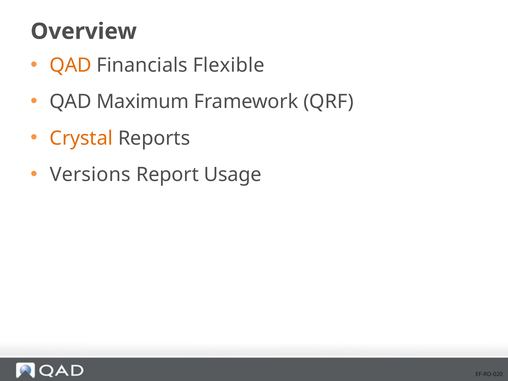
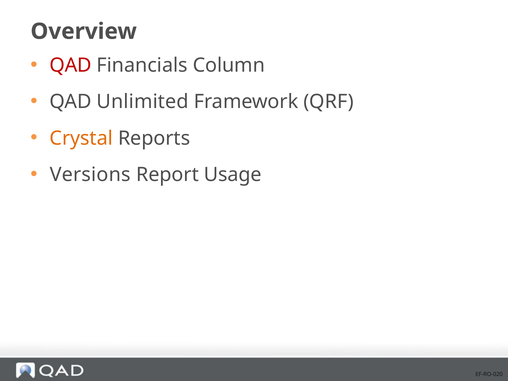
QAD at (71, 65) colour: orange -> red
Flexible: Flexible -> Column
Maximum: Maximum -> Unlimited
